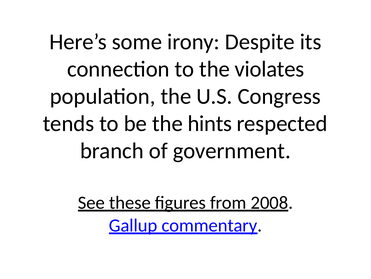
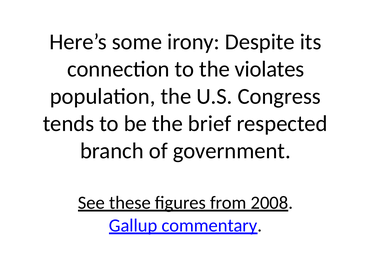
hints: hints -> brief
